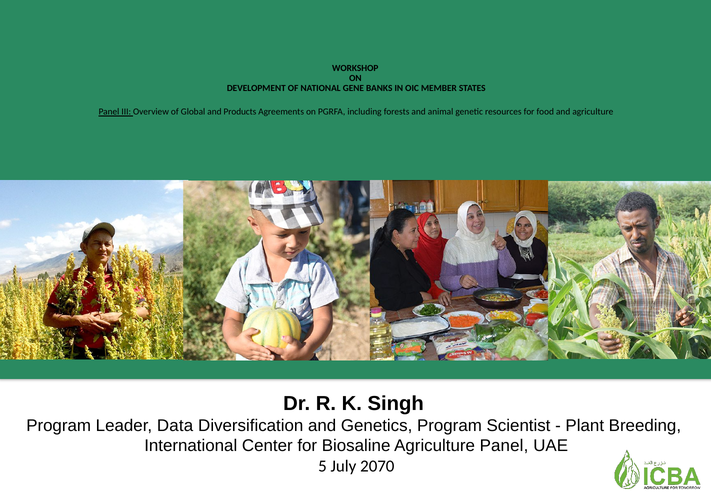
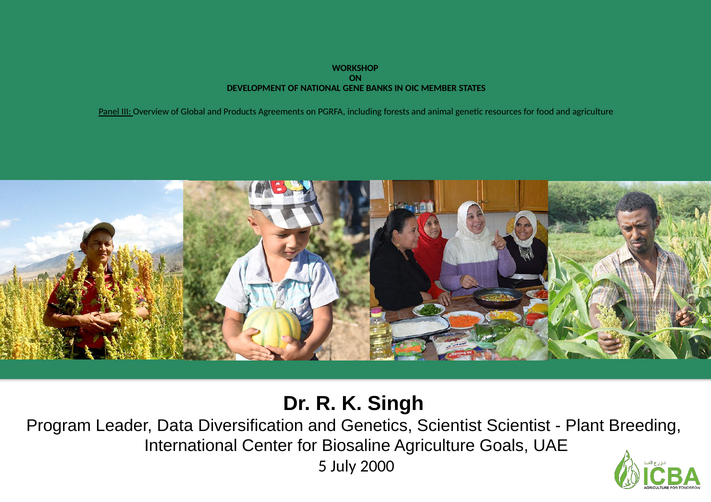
Genetics Program: Program -> Scientist
Agriculture Panel: Panel -> Goals
2070: 2070 -> 2000
